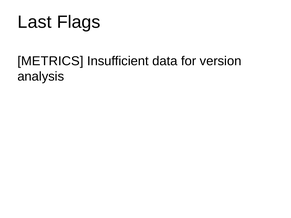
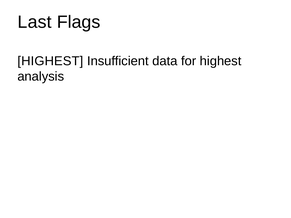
METRICS at (50, 61): METRICS -> HIGHEST
for version: version -> highest
